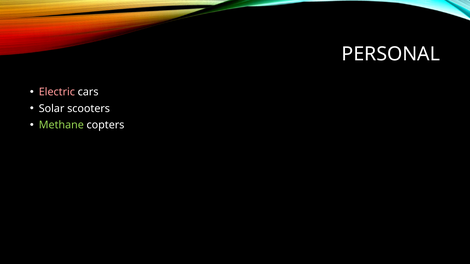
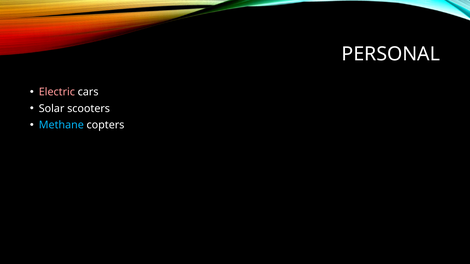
Methane colour: light green -> light blue
